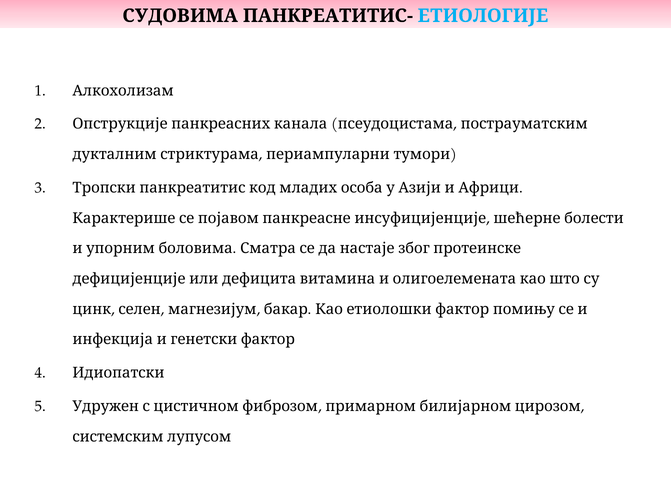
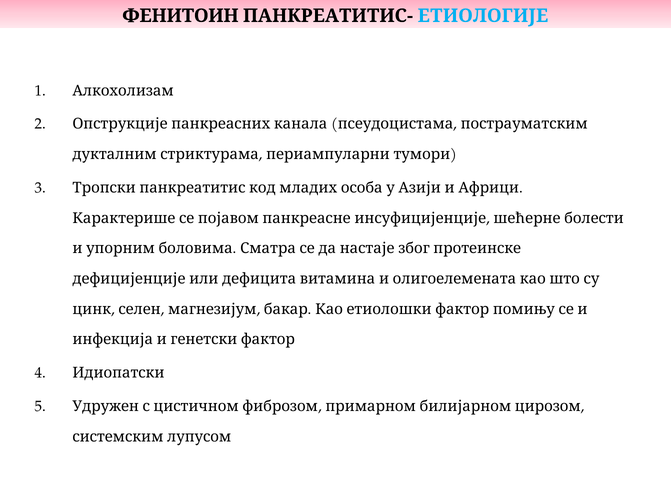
СУДОВИМА: СУДОВИМА -> ФЕНИТОИН
